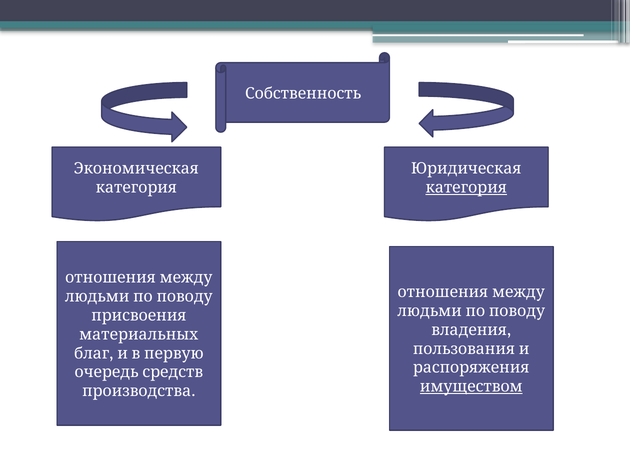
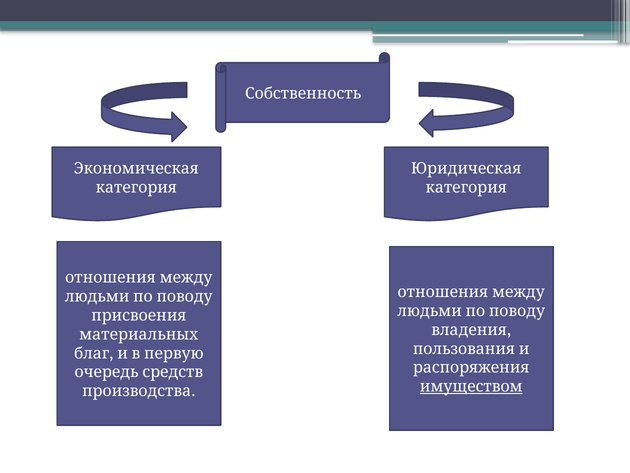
категория at (466, 187) underline: present -> none
